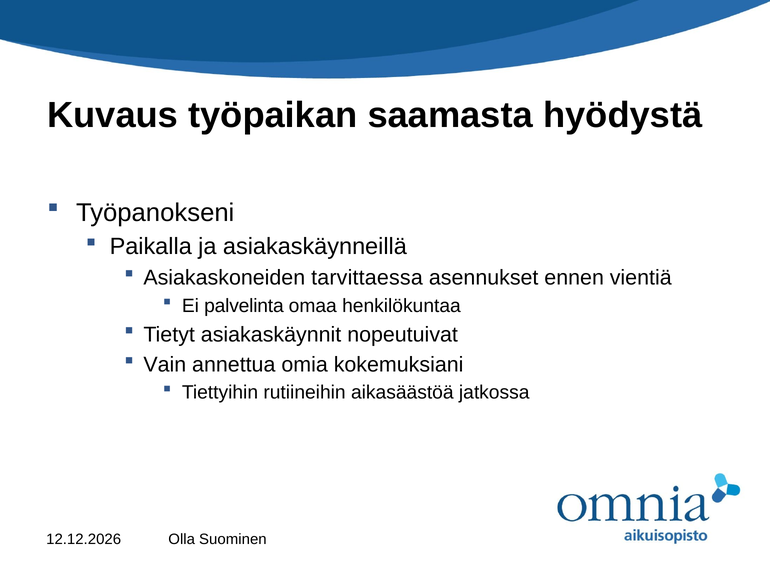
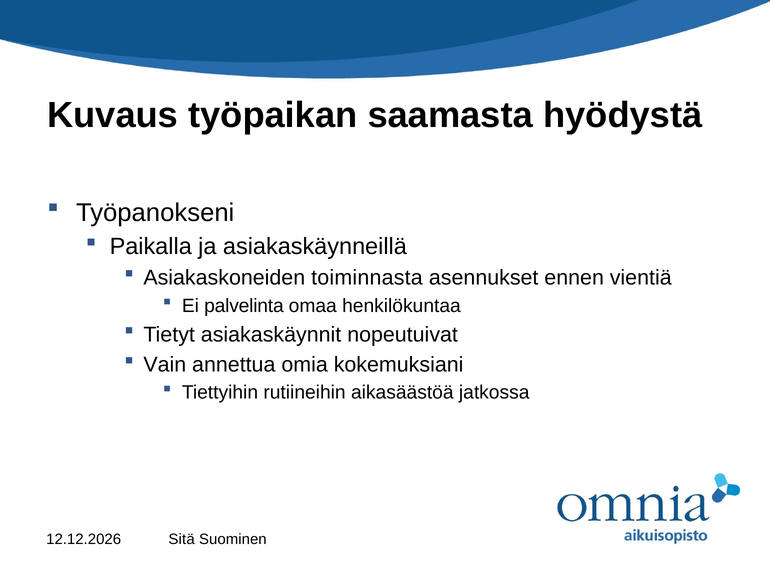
tarvittaessa: tarvittaessa -> toiminnasta
Olla: Olla -> Sitä
